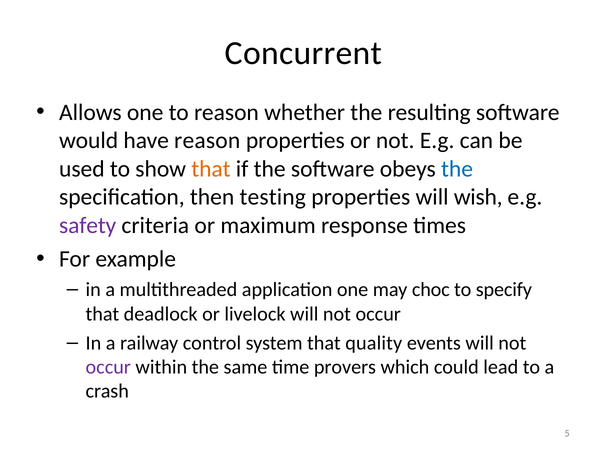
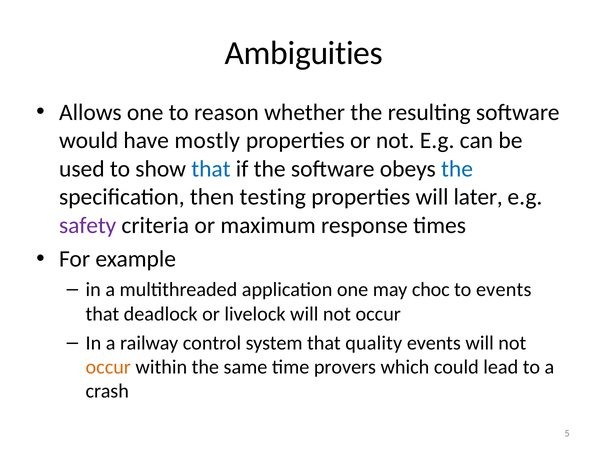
Concurrent: Concurrent -> Ambiguities
have reason: reason -> mostly
that at (211, 169) colour: orange -> blue
wish: wish -> later
to specify: specify -> events
occur at (108, 368) colour: purple -> orange
